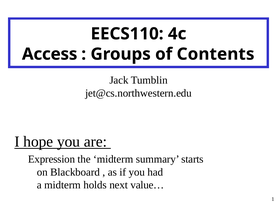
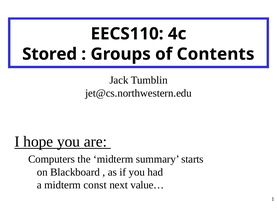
Access: Access -> Stored
Expression: Expression -> Computers
holds: holds -> const
